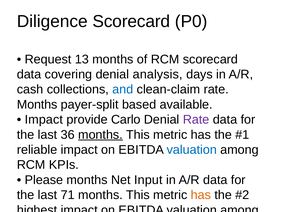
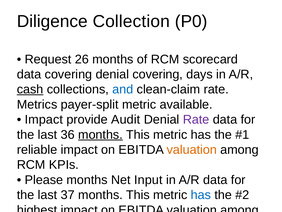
Diligence Scorecard: Scorecard -> Collection
13: 13 -> 26
denial analysis: analysis -> covering
cash at (30, 89) underline: none -> present
Months at (37, 104): Months -> Metrics
payer-split based: based -> metric
Carlo: Carlo -> Audit
valuation at (192, 149) colour: blue -> orange
71: 71 -> 37
has at (201, 195) colour: orange -> blue
